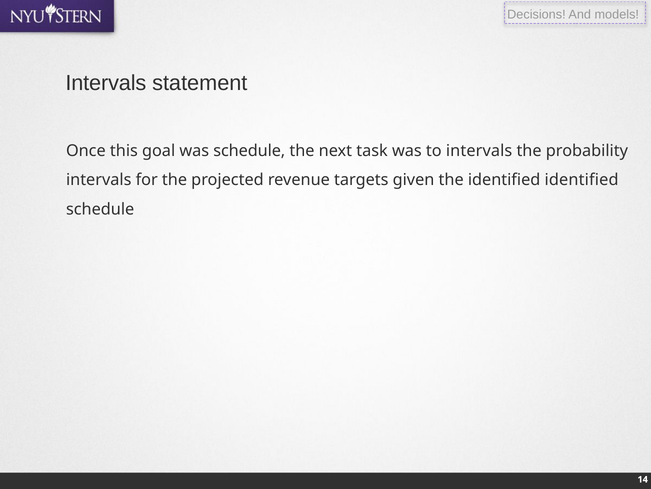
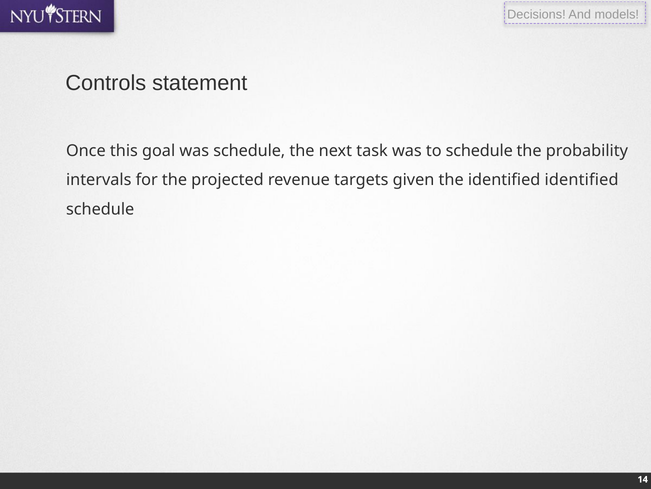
Intervals at (106, 83): Intervals -> Controls
to intervals: intervals -> schedule
